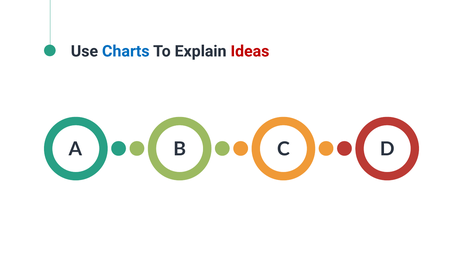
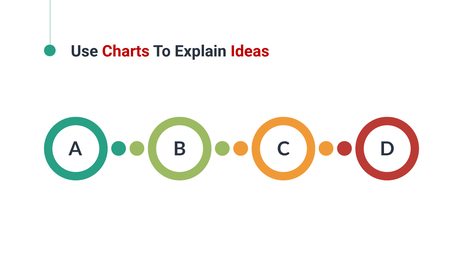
Charts colour: blue -> red
